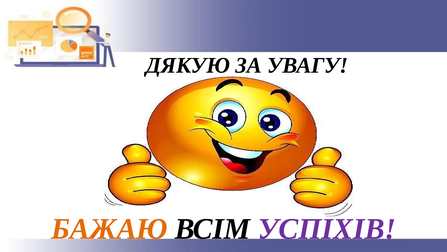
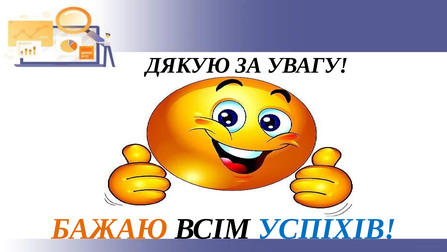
УСПІХІВ colour: purple -> blue
